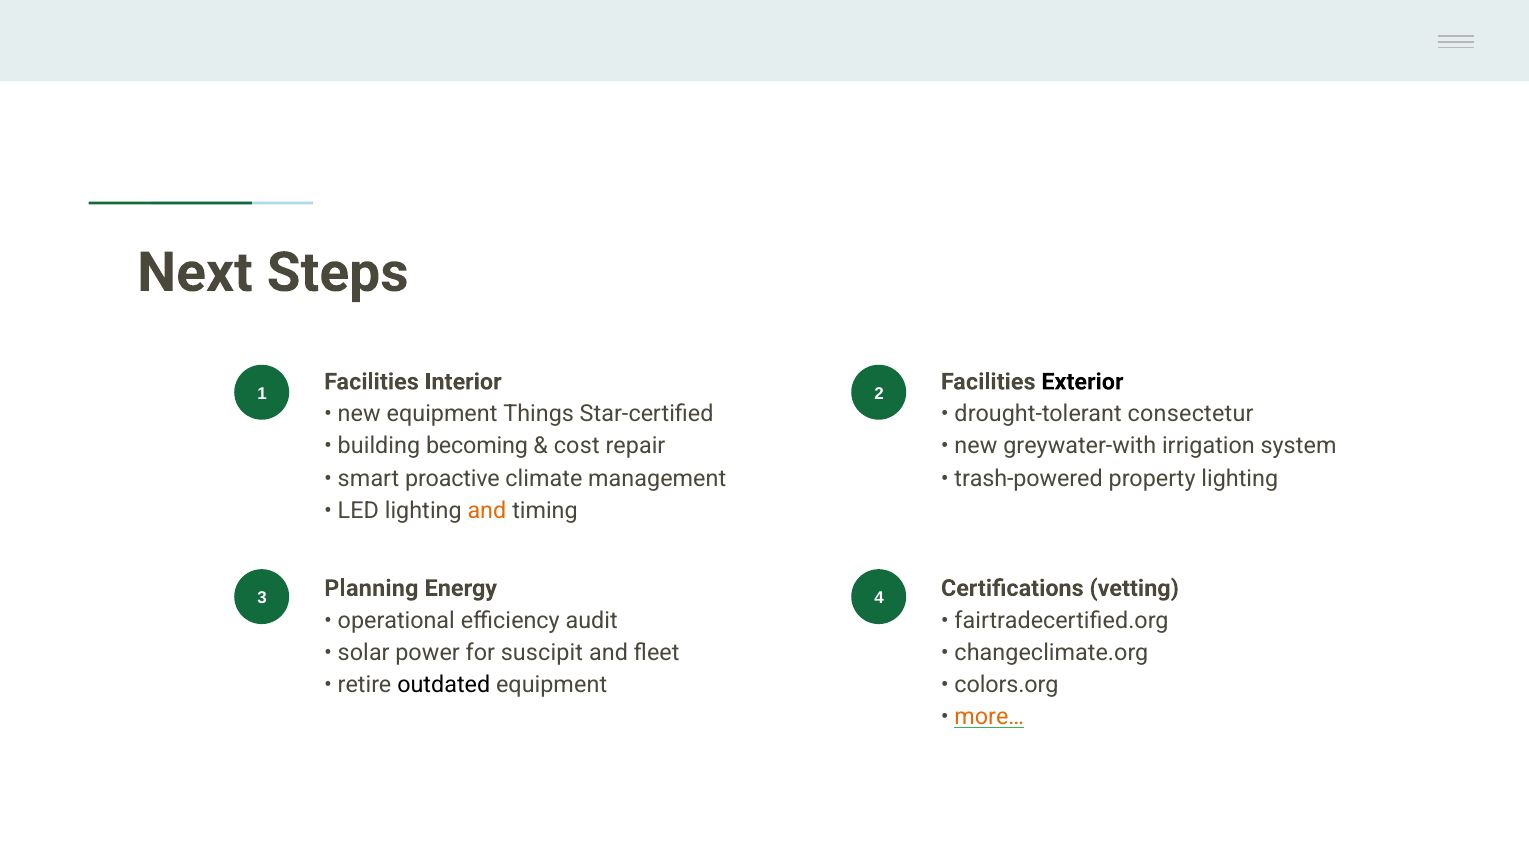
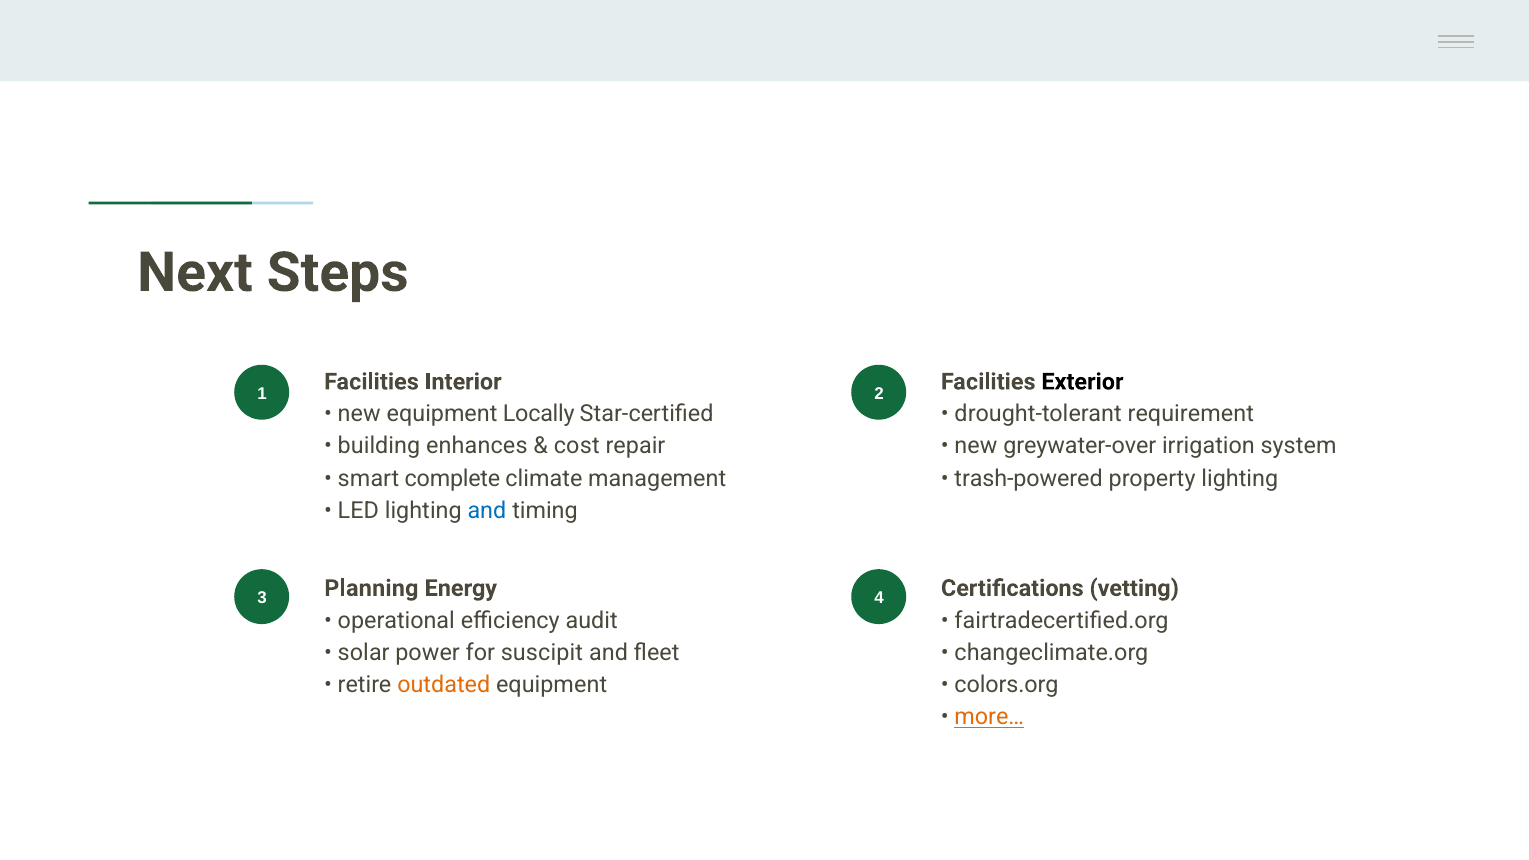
Things: Things -> Locally
consectetur: consectetur -> requirement
becoming: becoming -> enhances
greywater-with: greywater-with -> greywater-over
proactive: proactive -> complete
and at (487, 511) colour: orange -> blue
outdated colour: black -> orange
